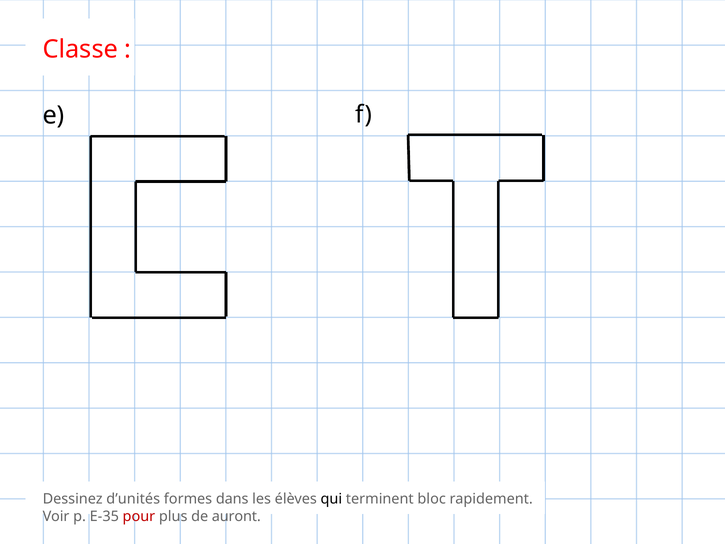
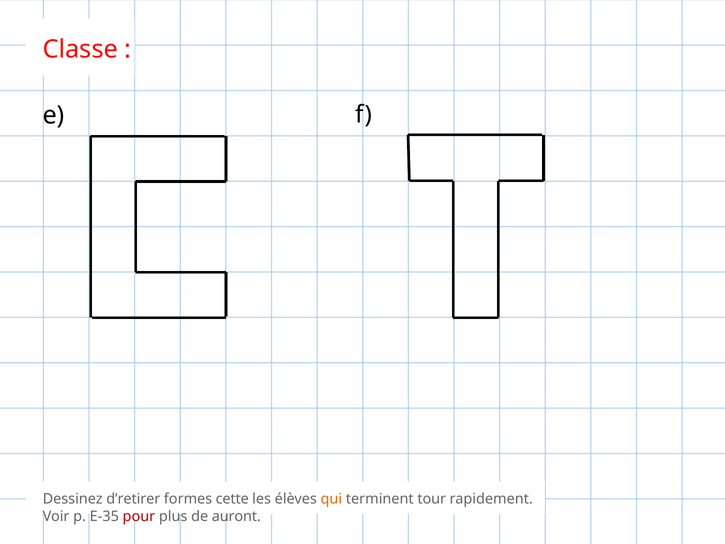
d’unités: d’unités -> d’retirer
dans: dans -> cette
qui colour: black -> orange
bloc: bloc -> tour
